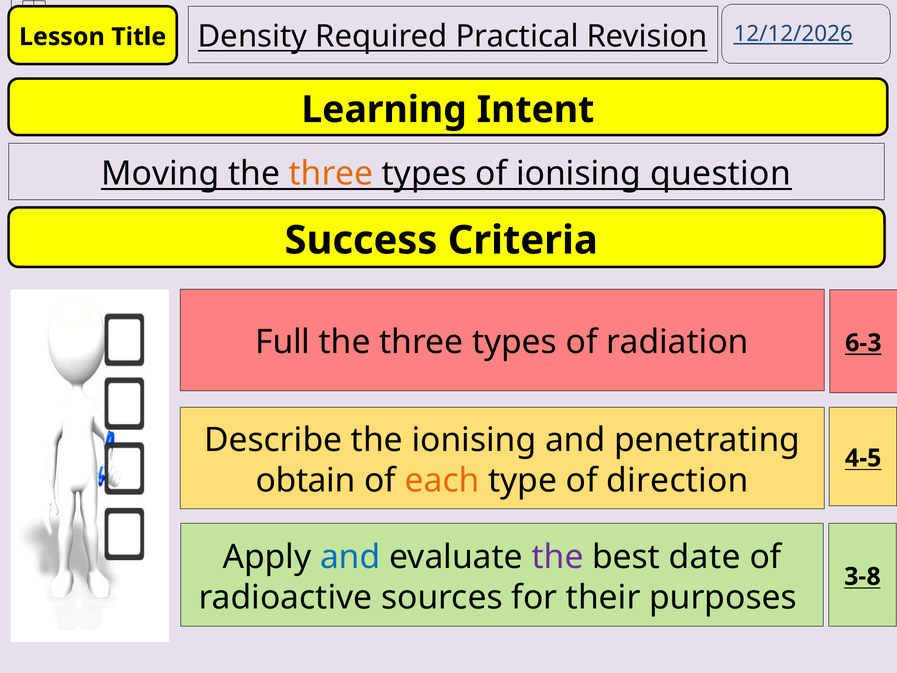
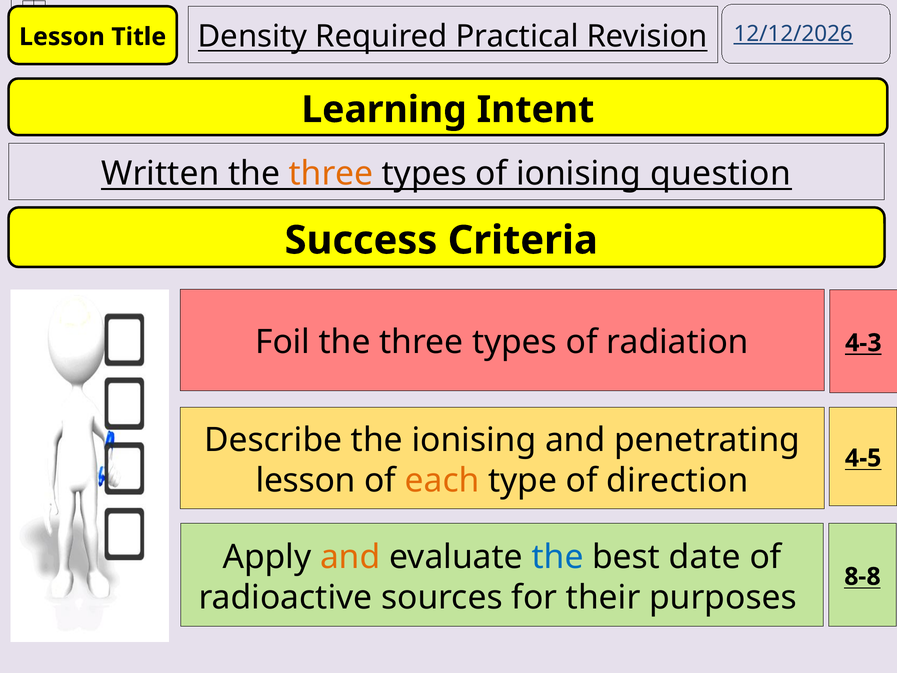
Moving: Moving -> Written
Full: Full -> Foil
6-3: 6-3 -> 4-3
obtain at (306, 480): obtain -> lesson
and at (350, 557) colour: blue -> orange
the at (558, 557) colour: purple -> blue
3-8: 3-8 -> 8-8
